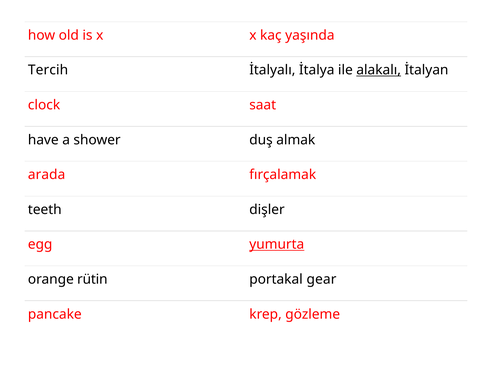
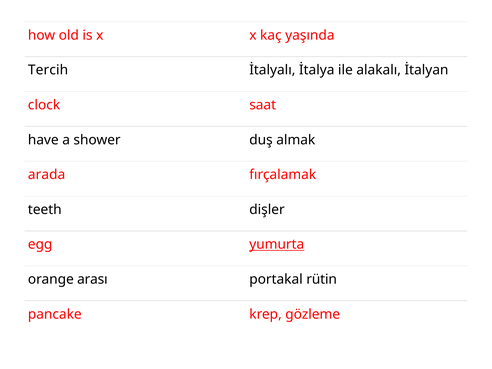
alakalı underline: present -> none
rütin: rütin -> arası
gear: gear -> rütin
